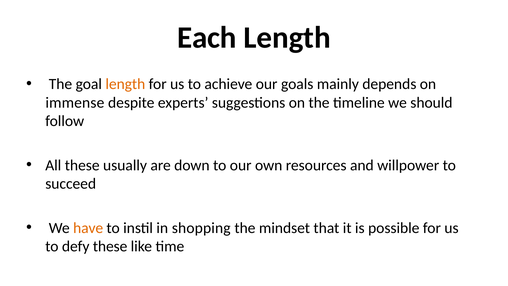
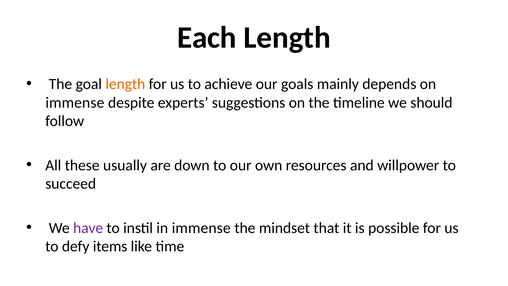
have colour: orange -> purple
in shopping: shopping -> immense
defy these: these -> items
